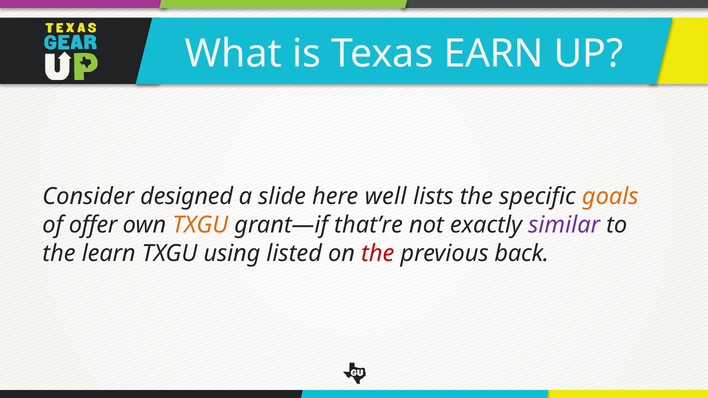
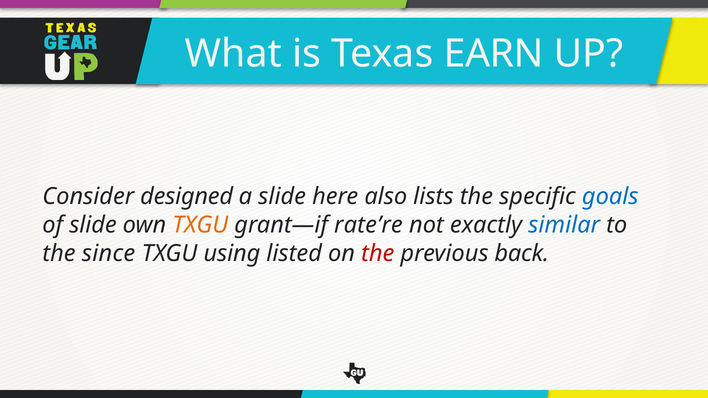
well: well -> also
goals colour: orange -> blue
of offer: offer -> slide
that’re: that’re -> rate’re
similar colour: purple -> blue
learn: learn -> since
